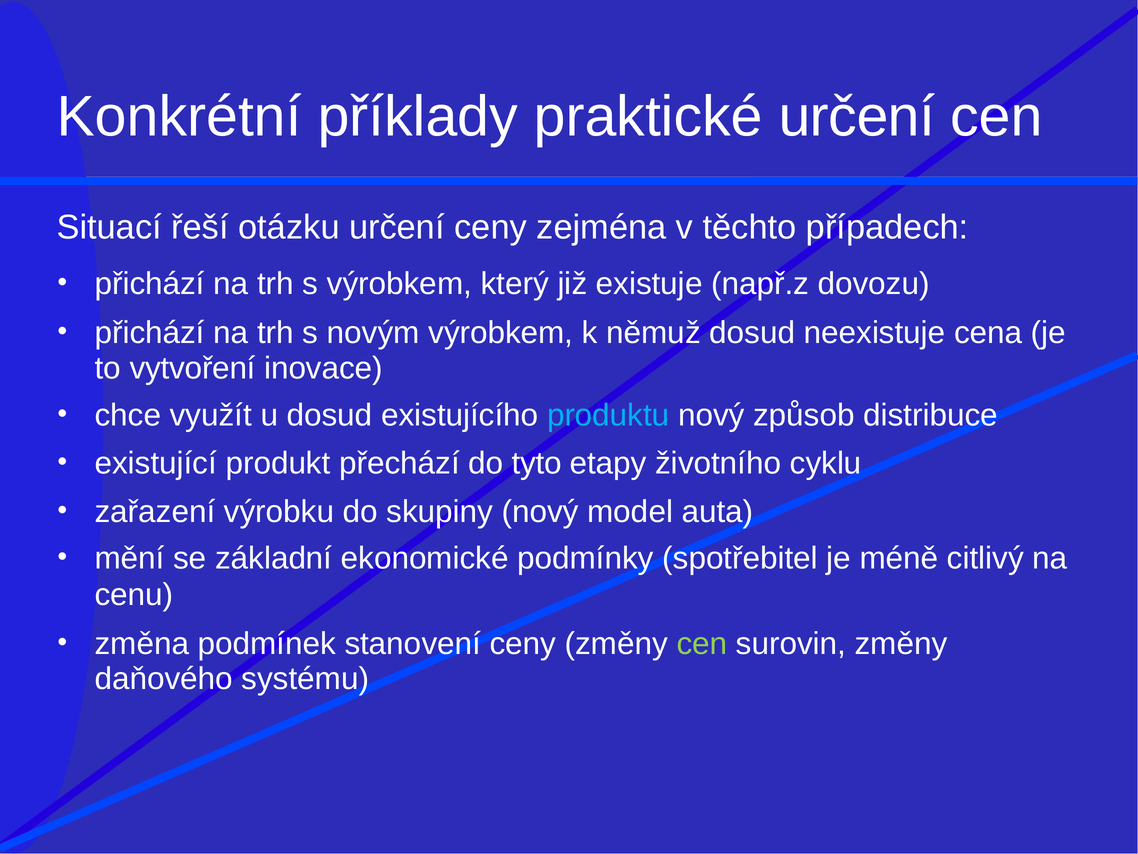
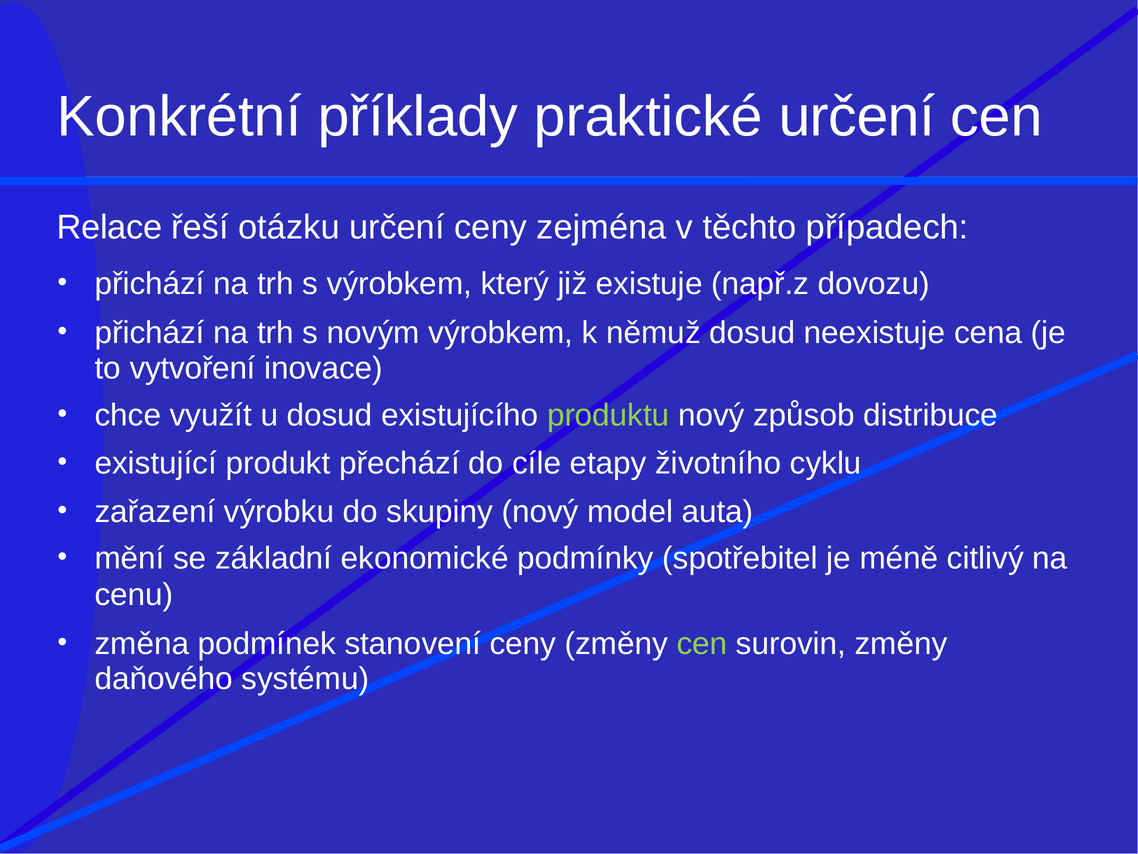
Situací: Situací -> Relace
produktu colour: light blue -> light green
tyto: tyto -> cíle
